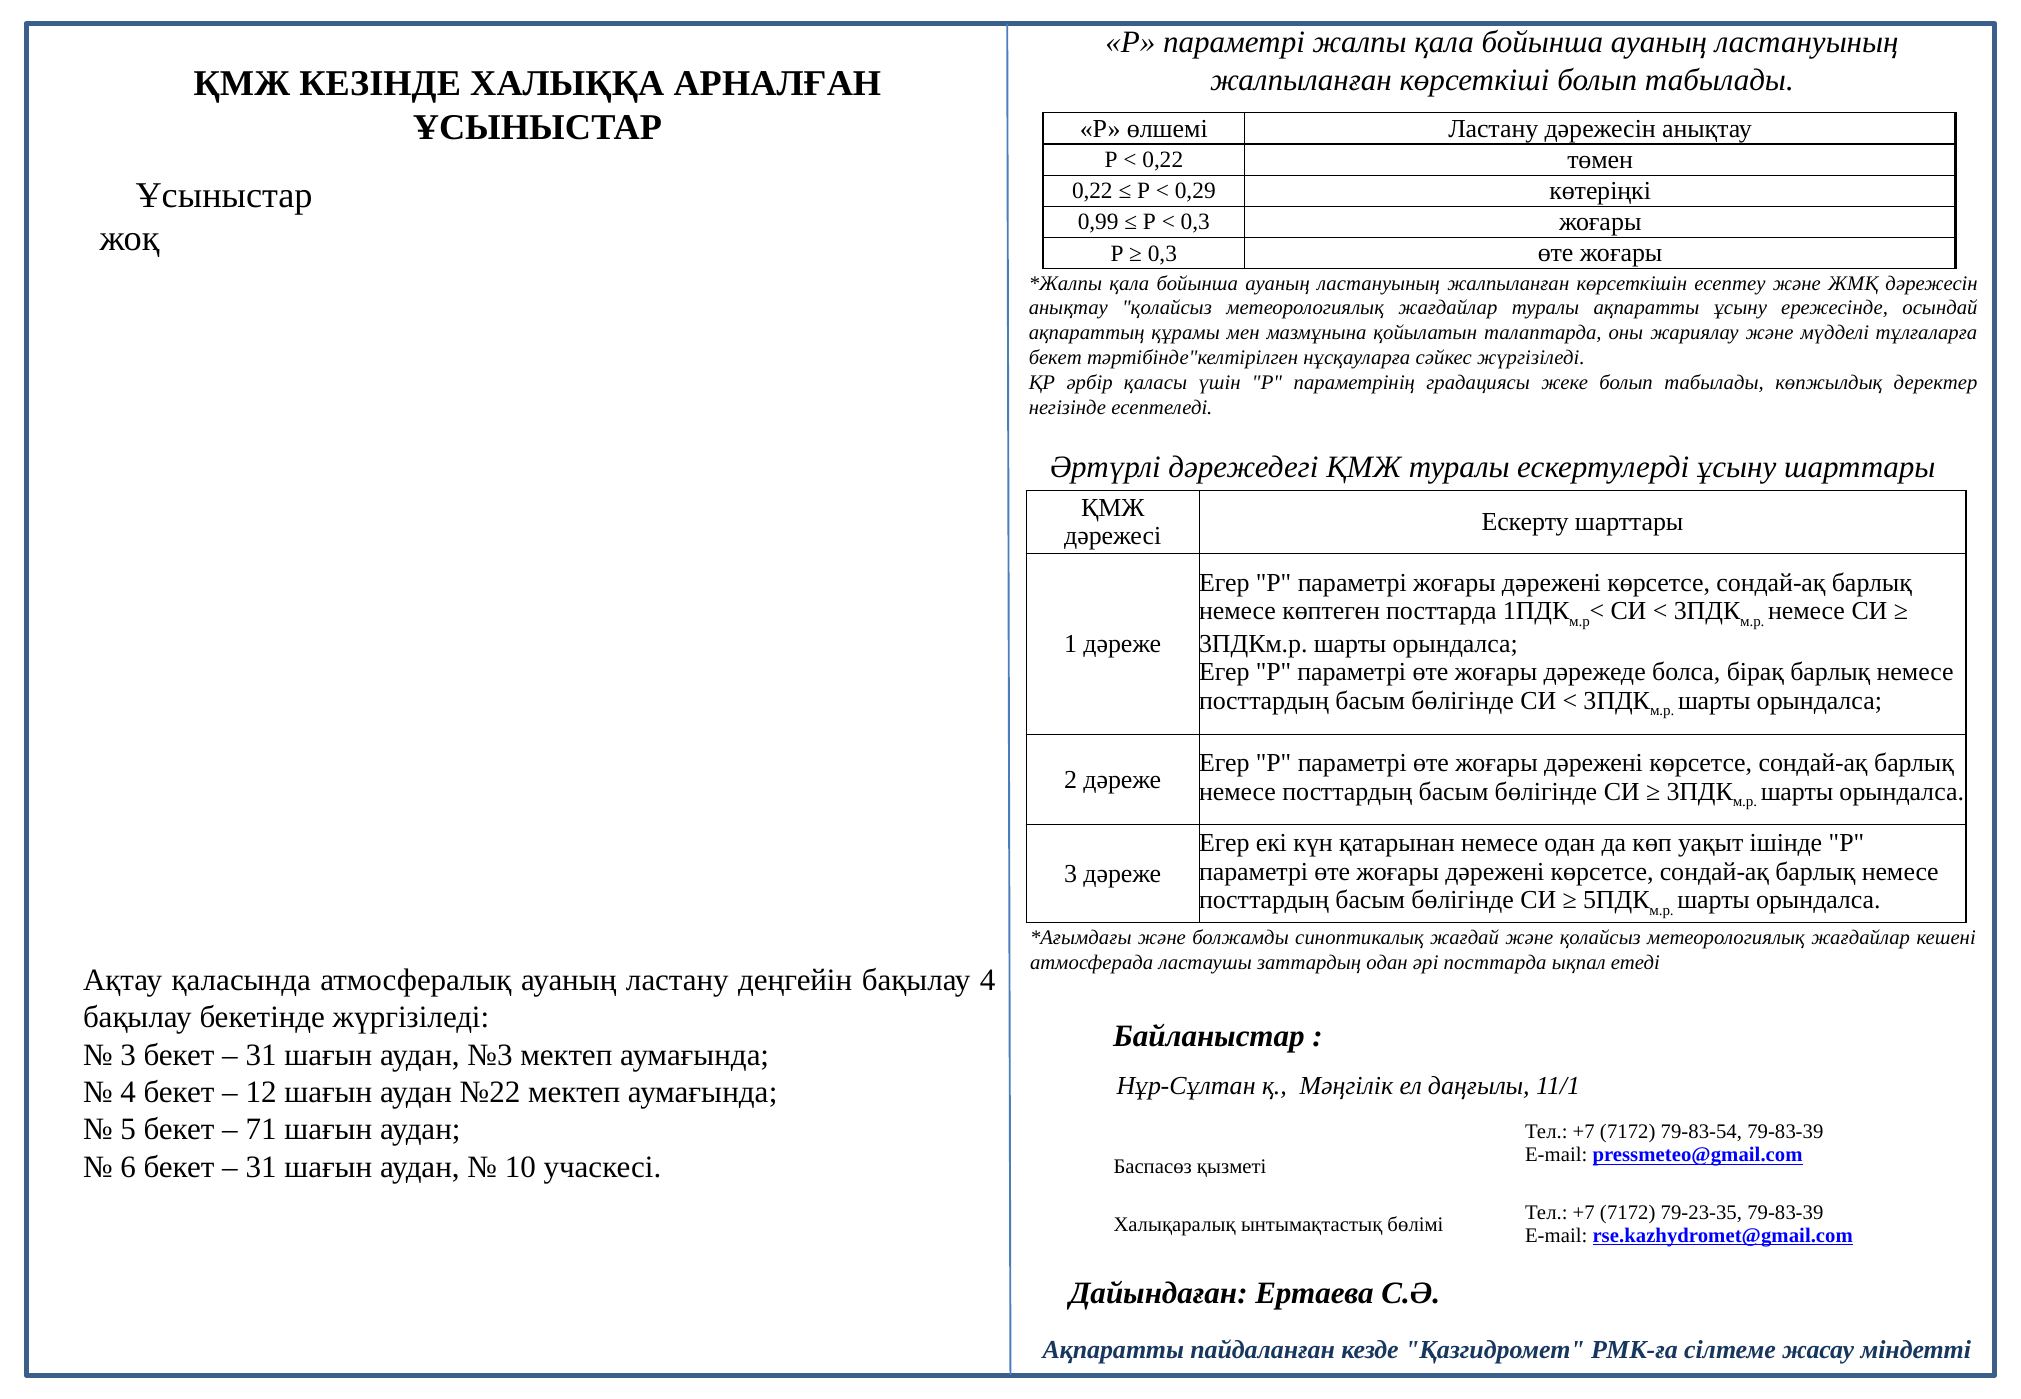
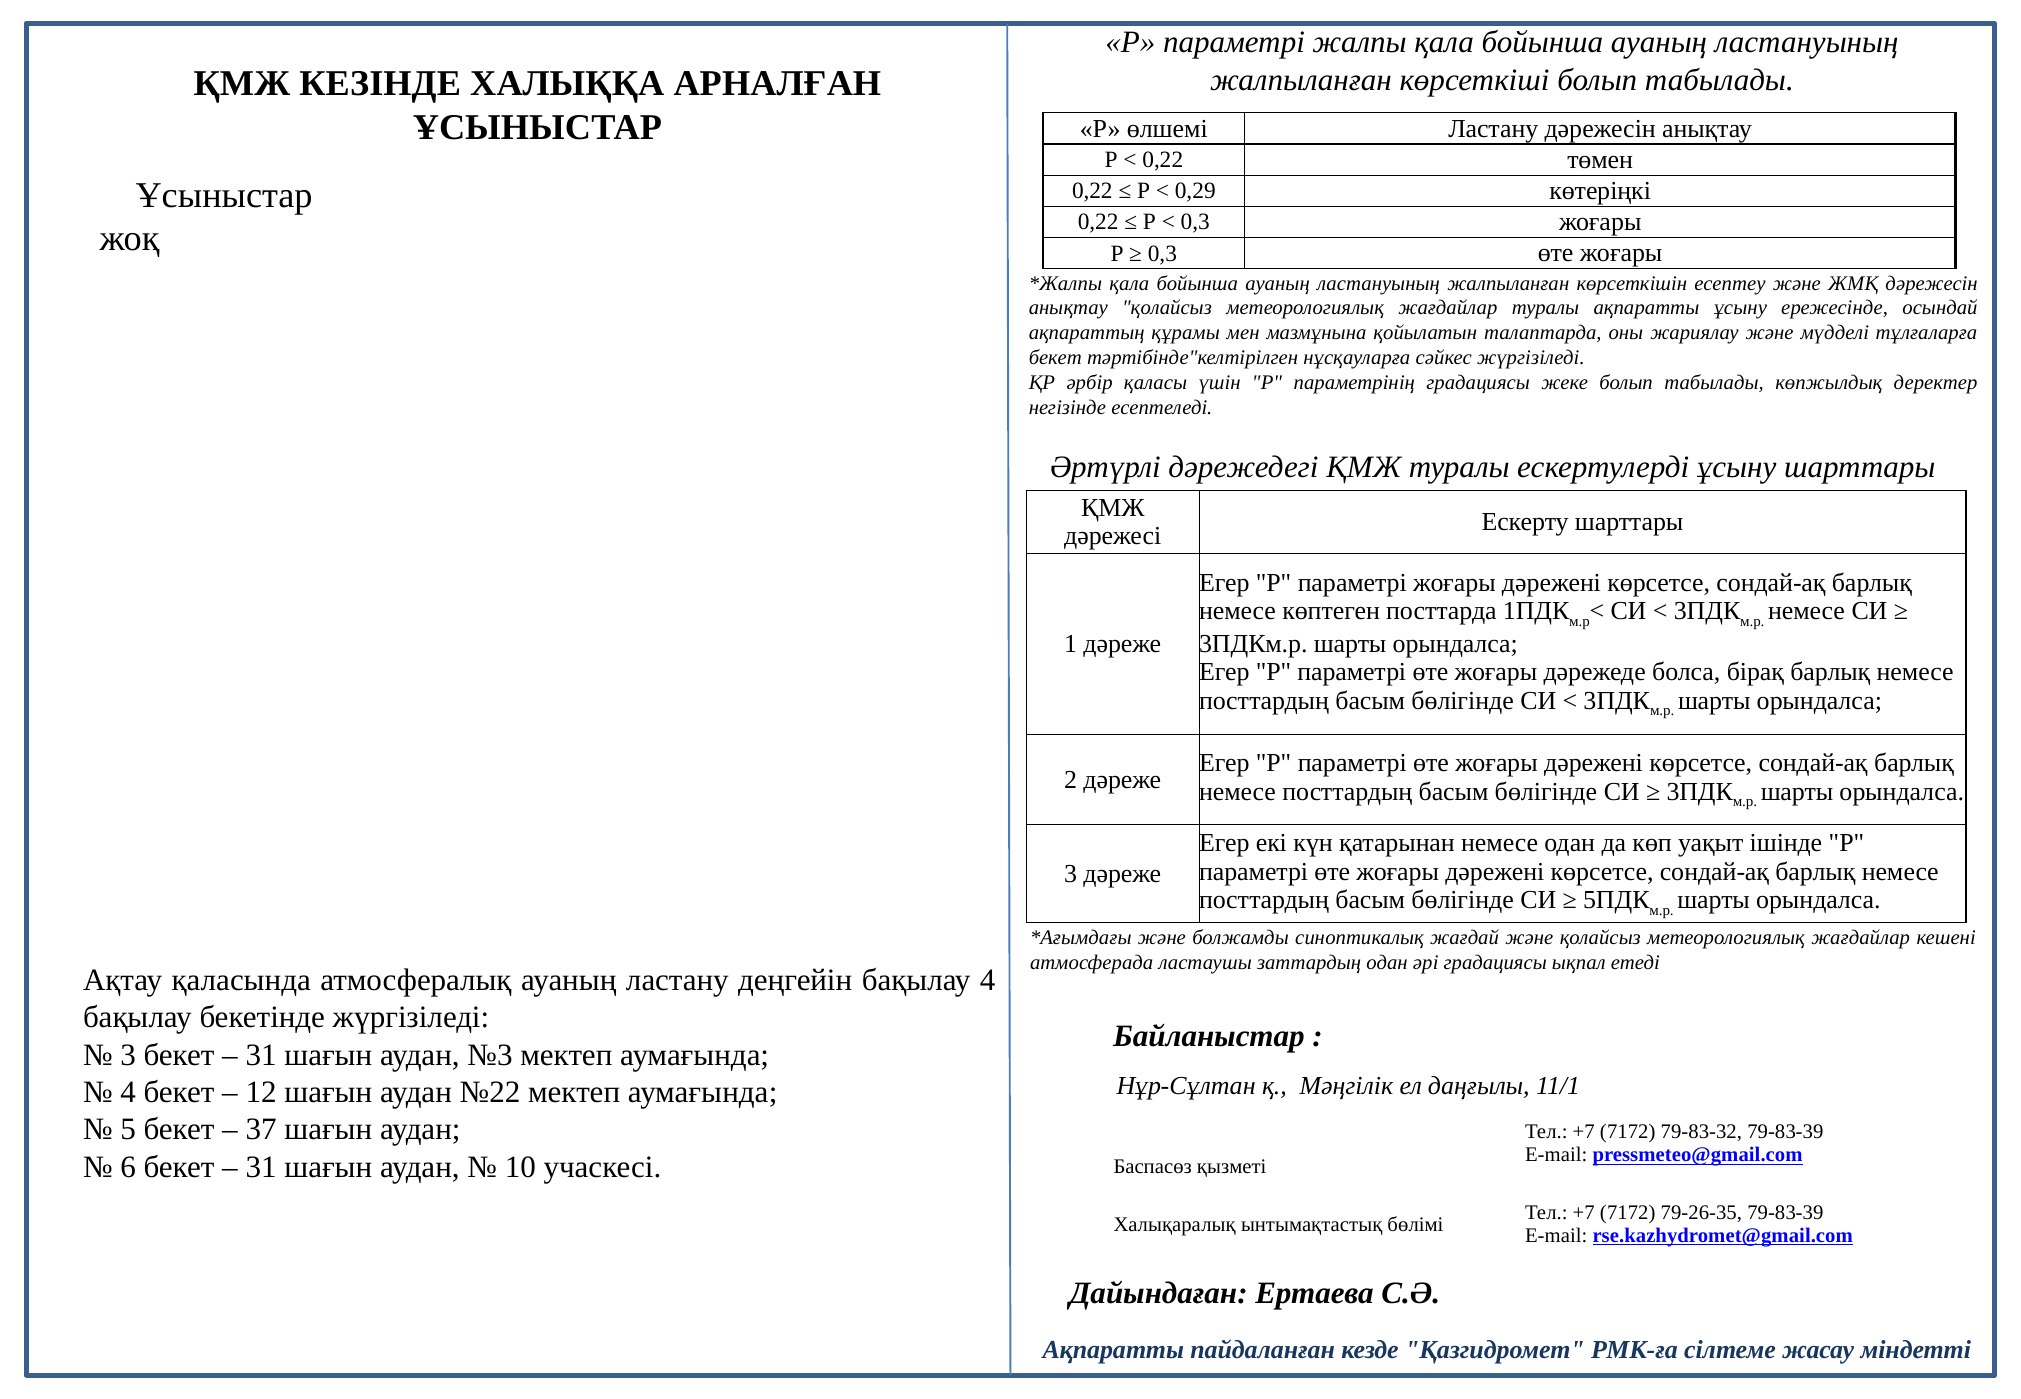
0,99 at (1098, 222): 0,99 -> 0,22
әрі посттарда: посттарда -> градациясы
71: 71 -> 37
79-83-54: 79-83-54 -> 79-83-32
79-23-35: 79-23-35 -> 79-26-35
